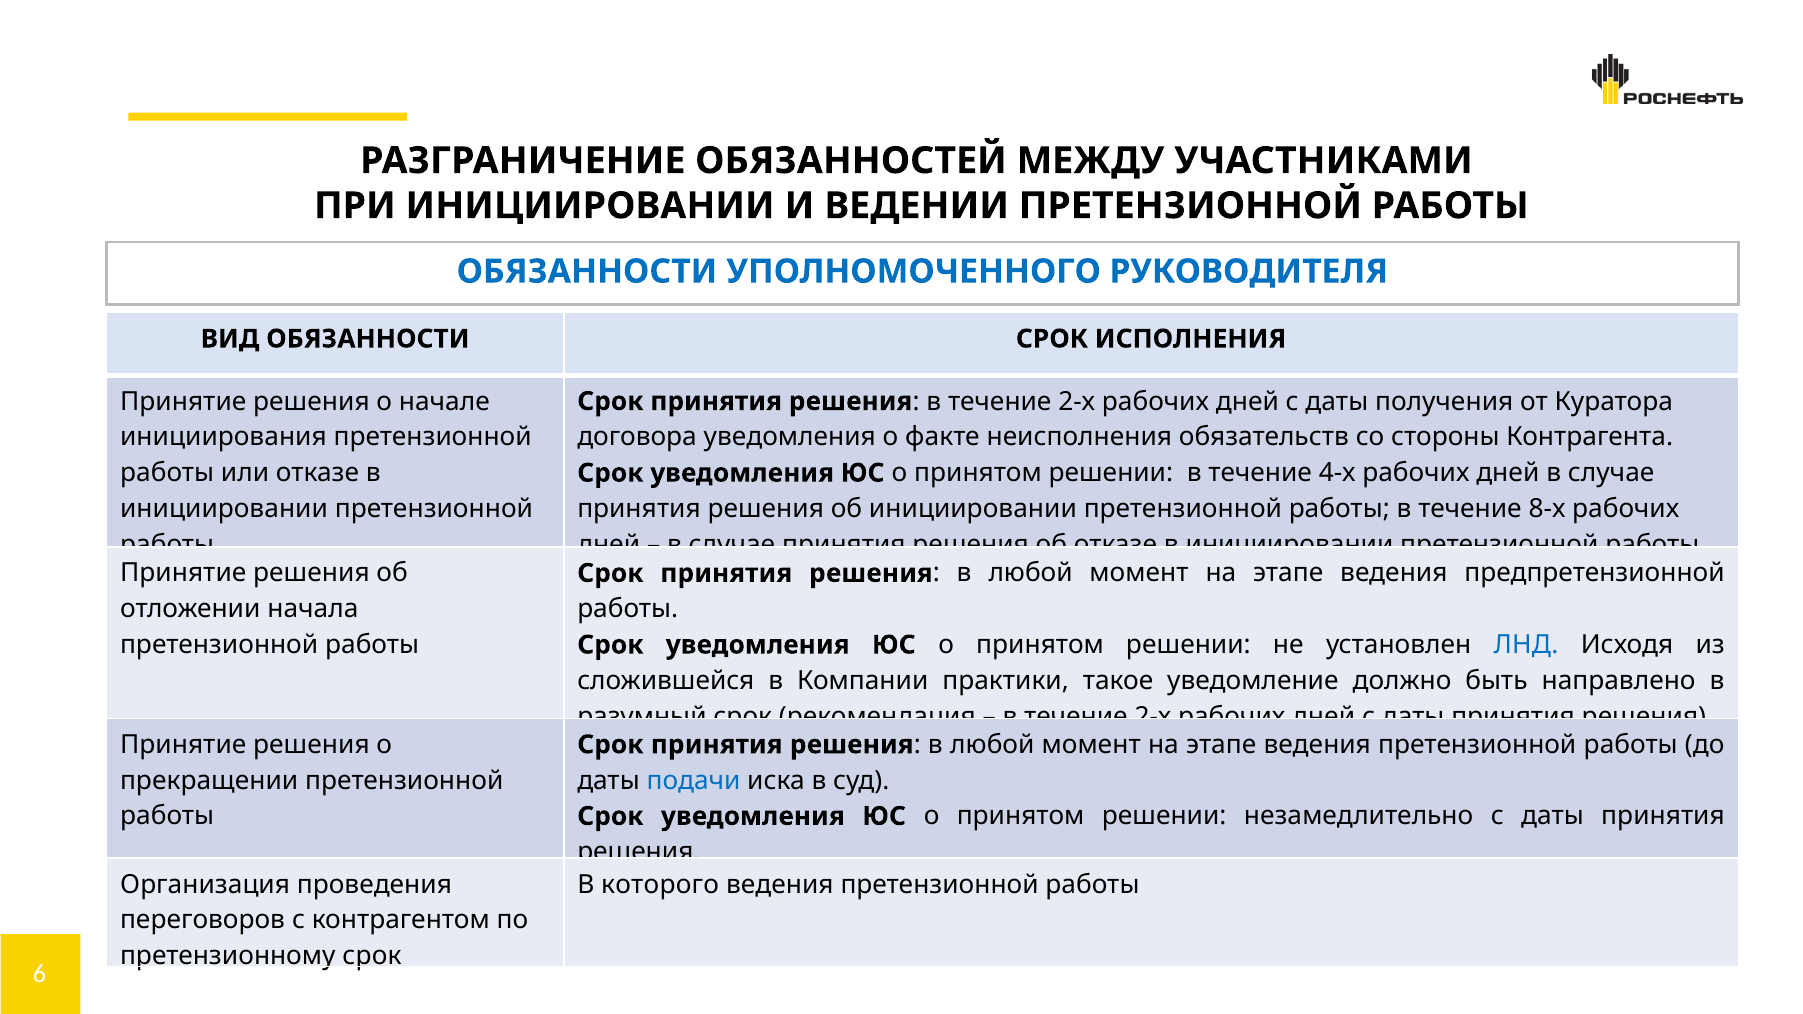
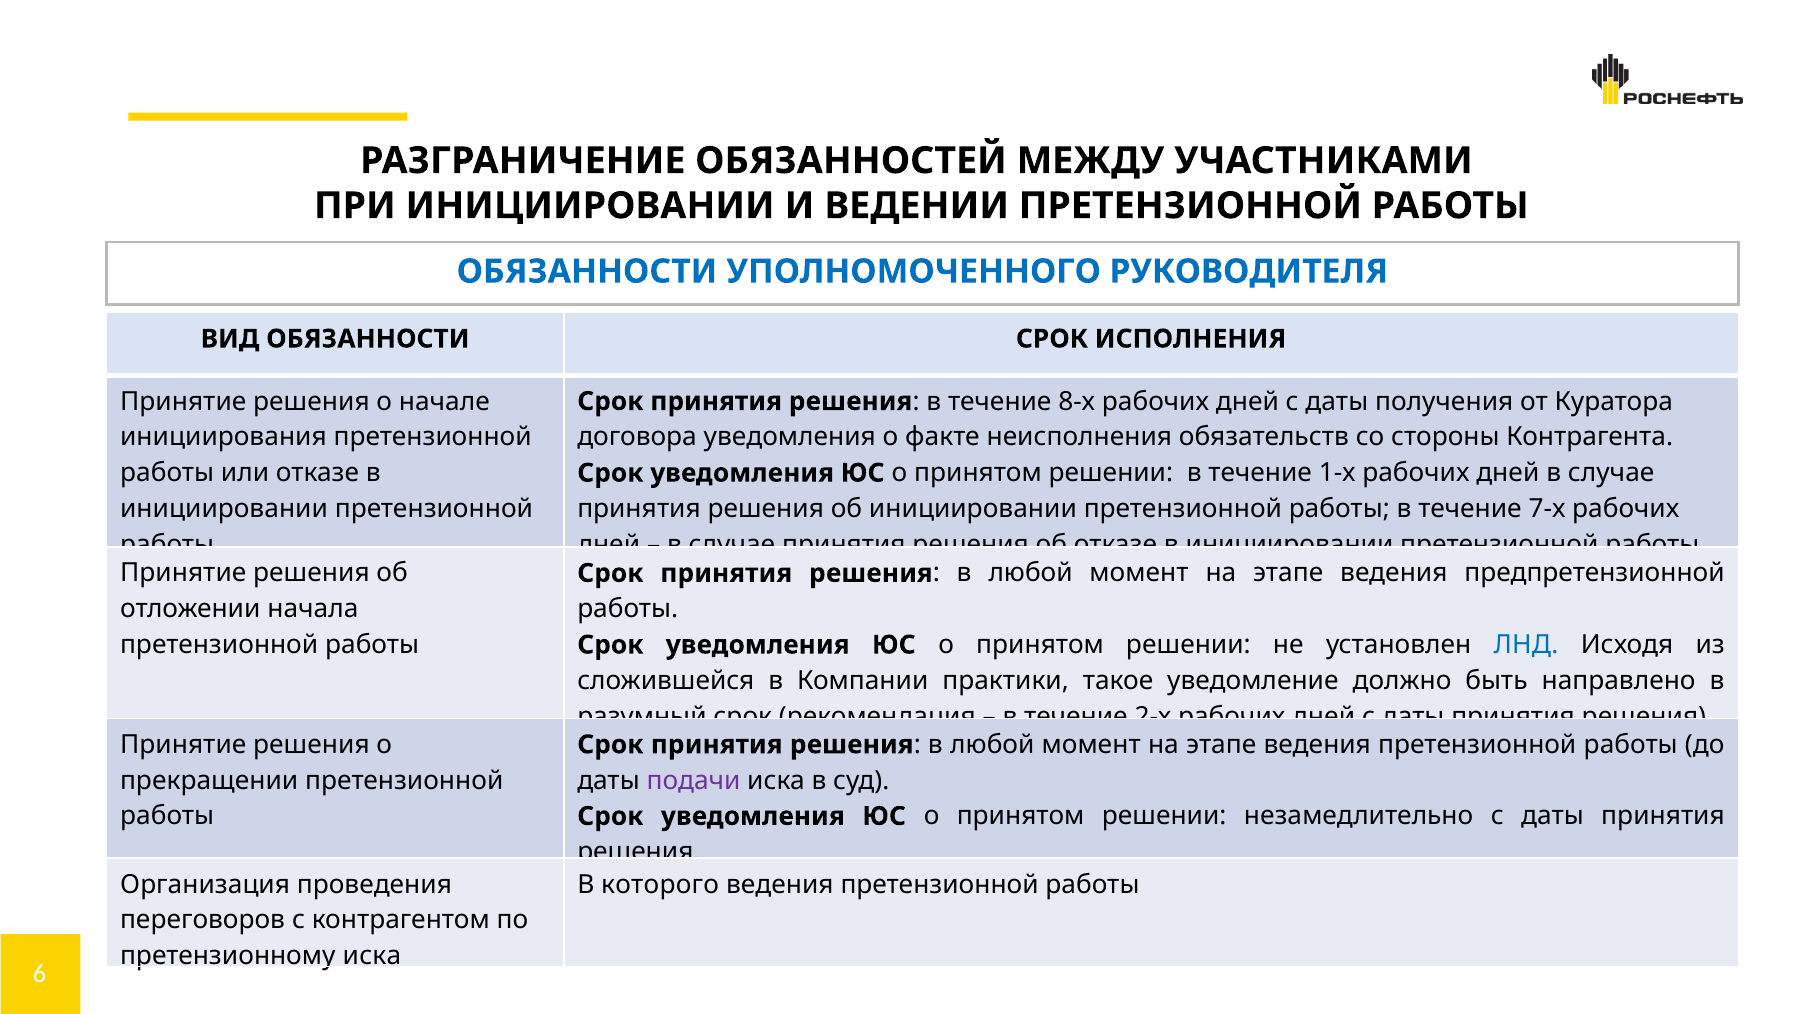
решения в течение 2-х: 2-х -> 8-х
4-х: 4-х -> 1-х
8-х: 8-х -> 7-х
подачи colour: blue -> purple
претензионному срок: срок -> иска
